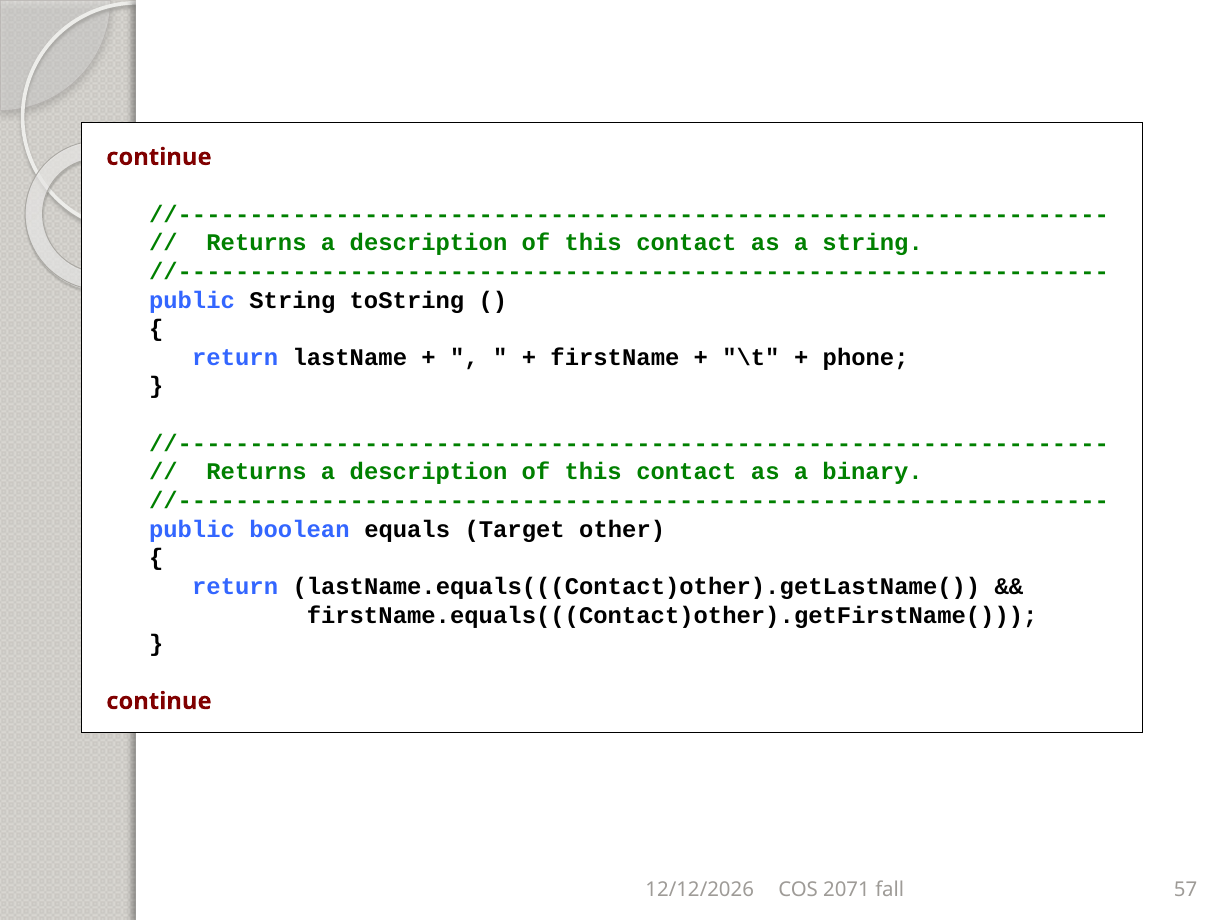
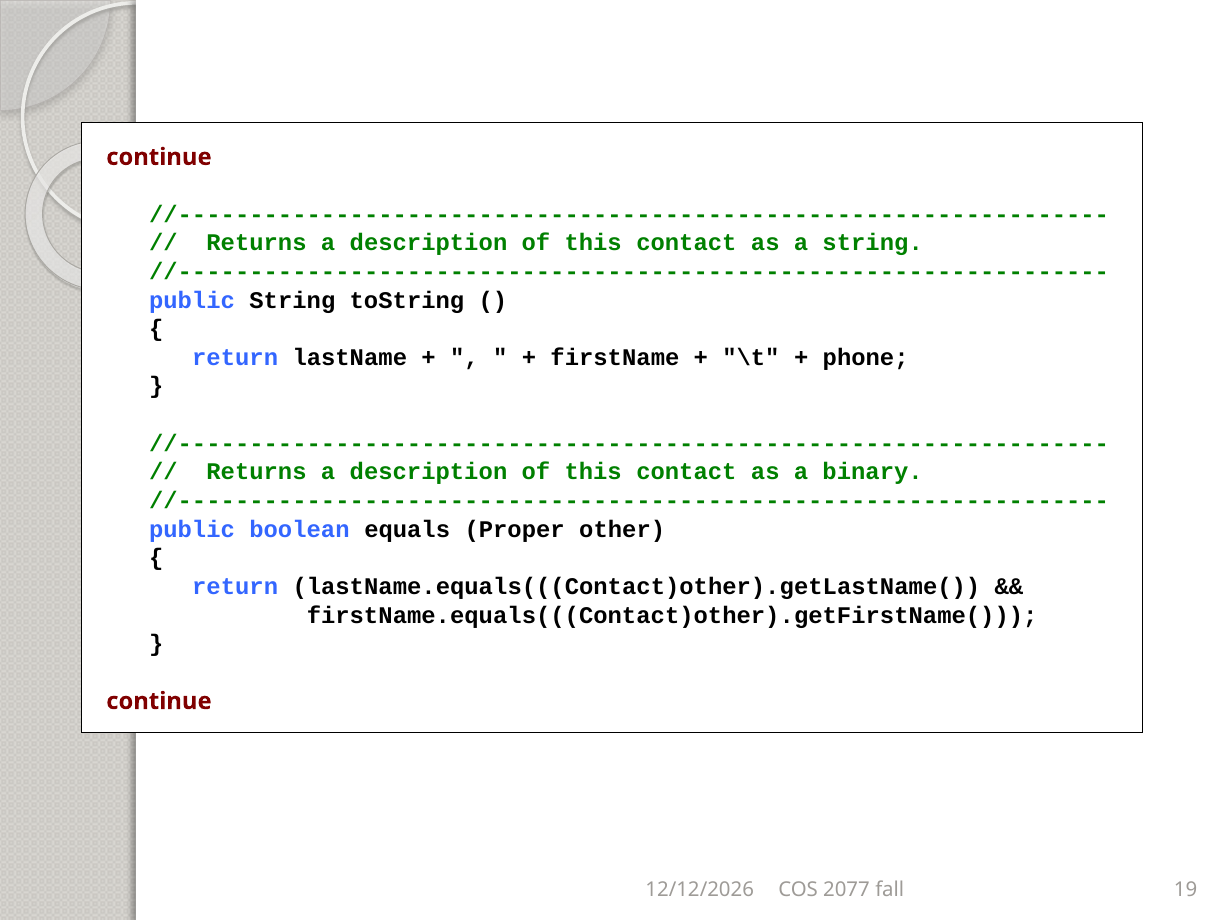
Target: Target -> Proper
2071: 2071 -> 2077
57: 57 -> 19
